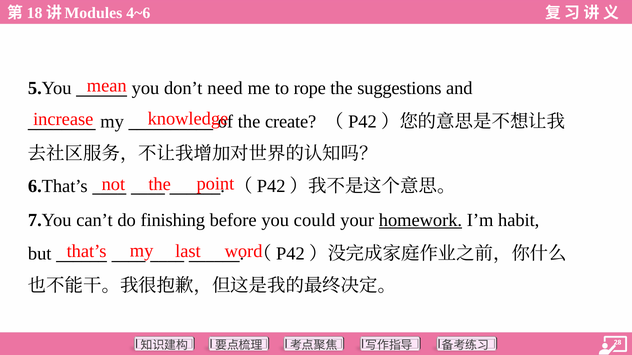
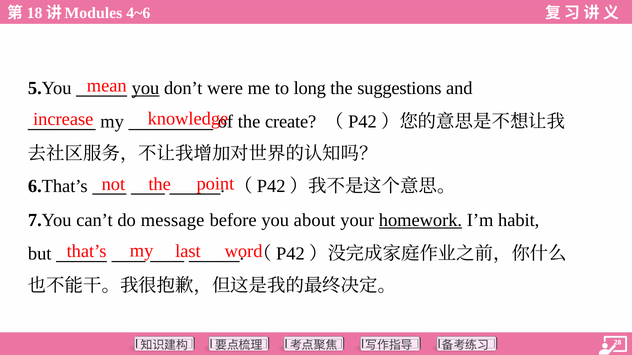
you at (146, 88) underline: none -> present
need: need -> were
rope: rope -> long
finishing: finishing -> message
could: could -> about
